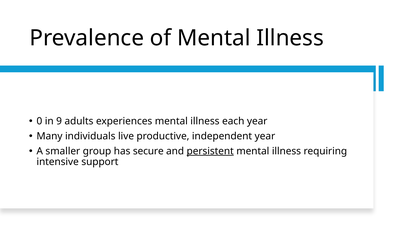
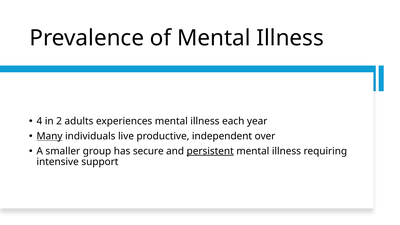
0: 0 -> 4
9: 9 -> 2
Many underline: none -> present
independent year: year -> over
